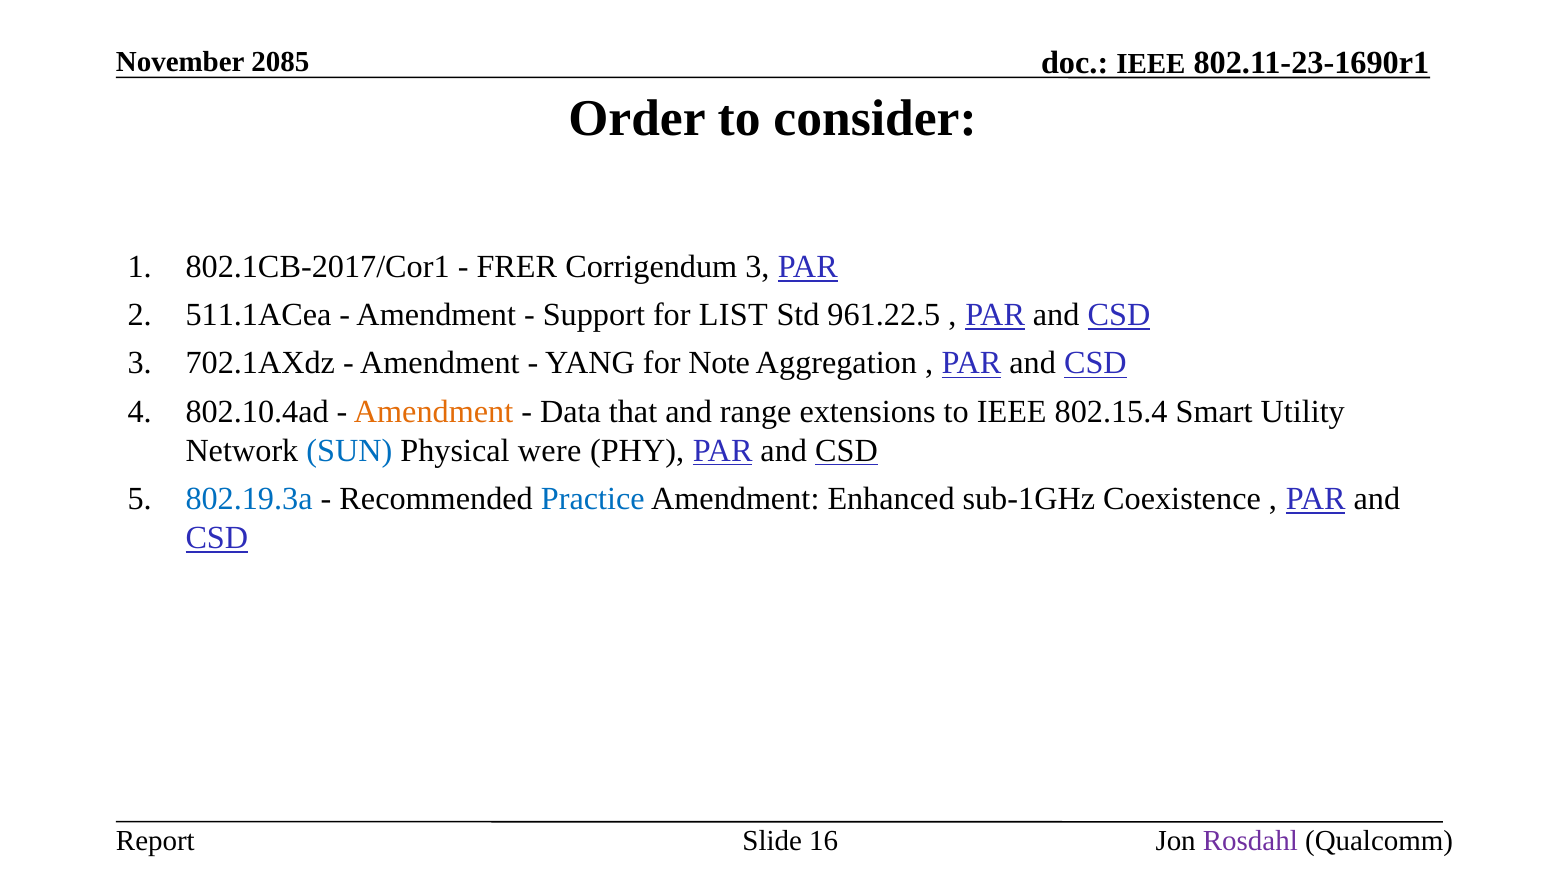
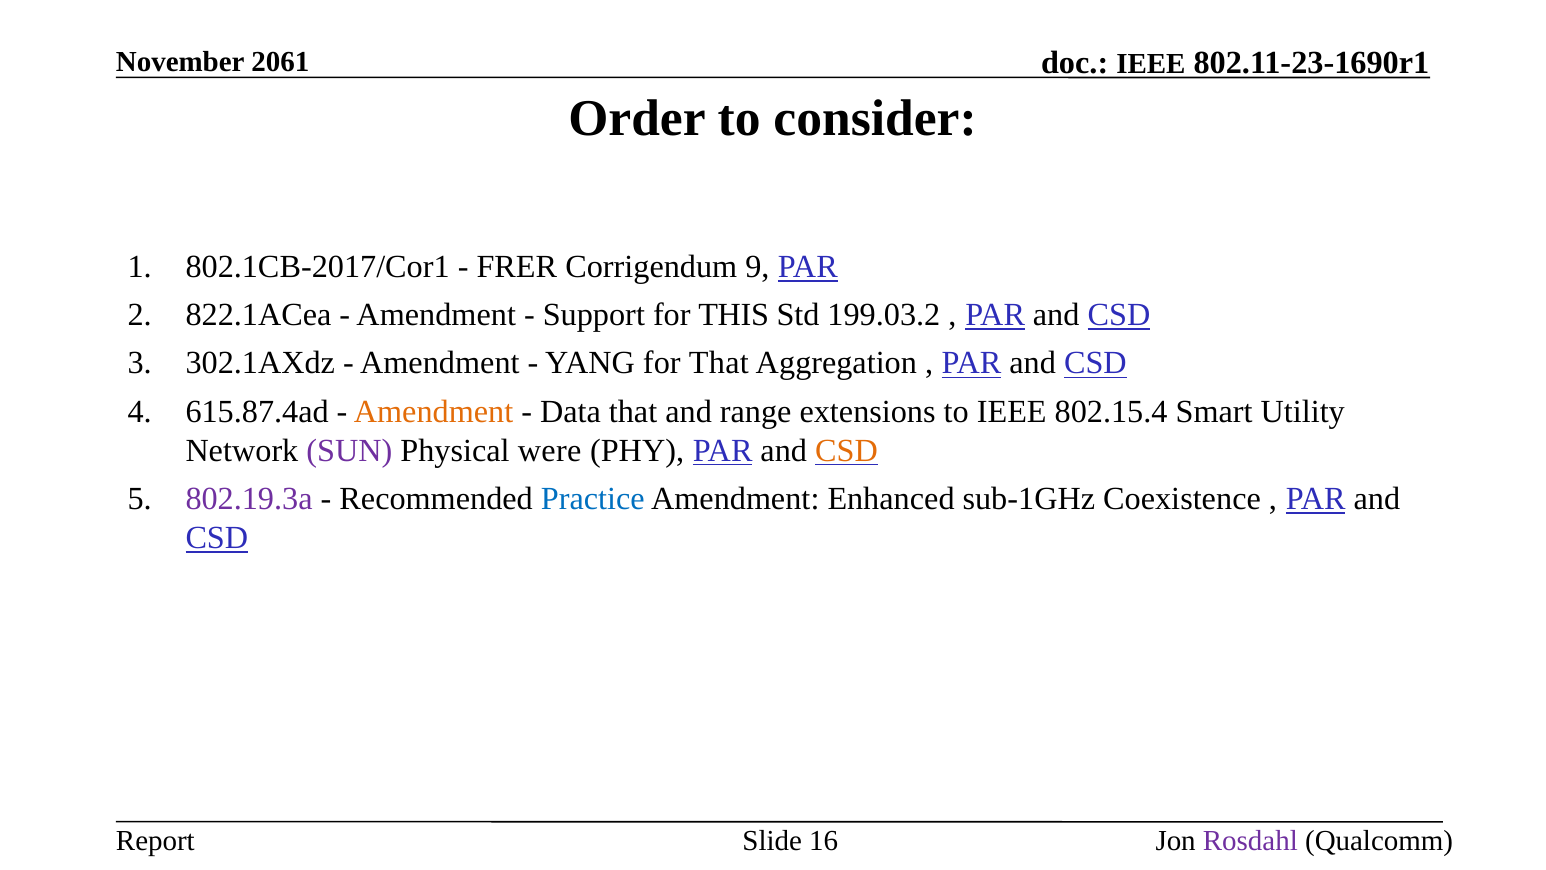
2085: 2085 -> 2061
Corrigendum 3: 3 -> 9
511.1ACea: 511.1ACea -> 822.1ACea
LIST: LIST -> THIS
961.22.5: 961.22.5 -> 199.03.2
702.1AXdz: 702.1AXdz -> 302.1AXdz
for Note: Note -> That
802.10.4ad: 802.10.4ad -> 615.87.4ad
SUN colour: blue -> purple
CSD at (846, 450) colour: black -> orange
802.19.3a colour: blue -> purple
